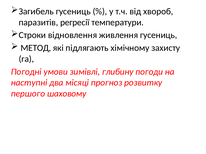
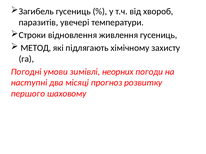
регресії: регресії -> увечері
глибину: глибину -> неорних
